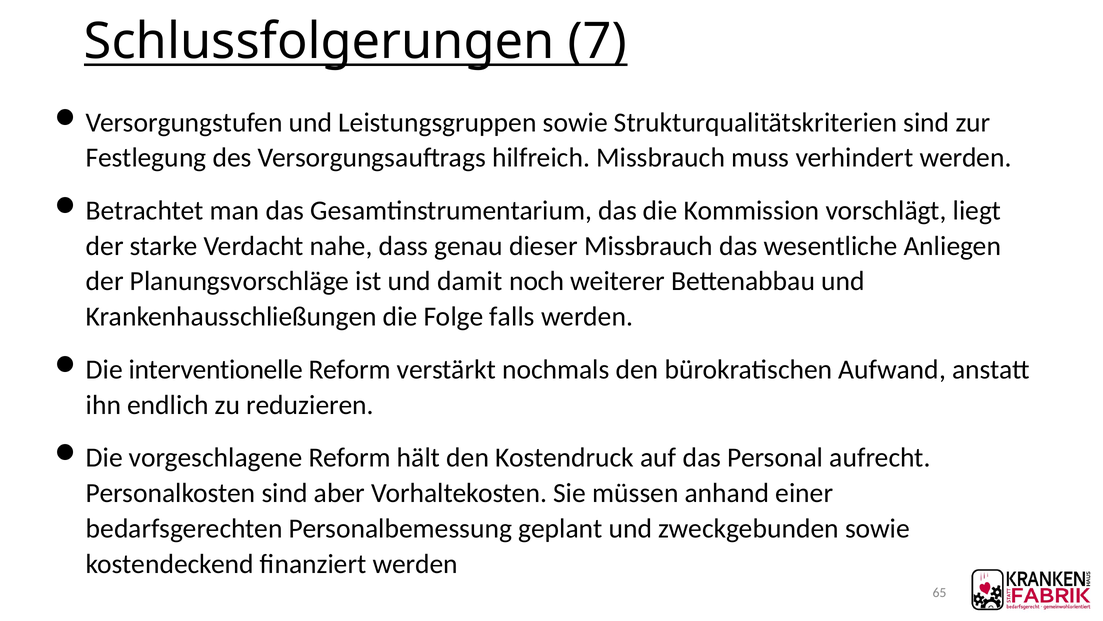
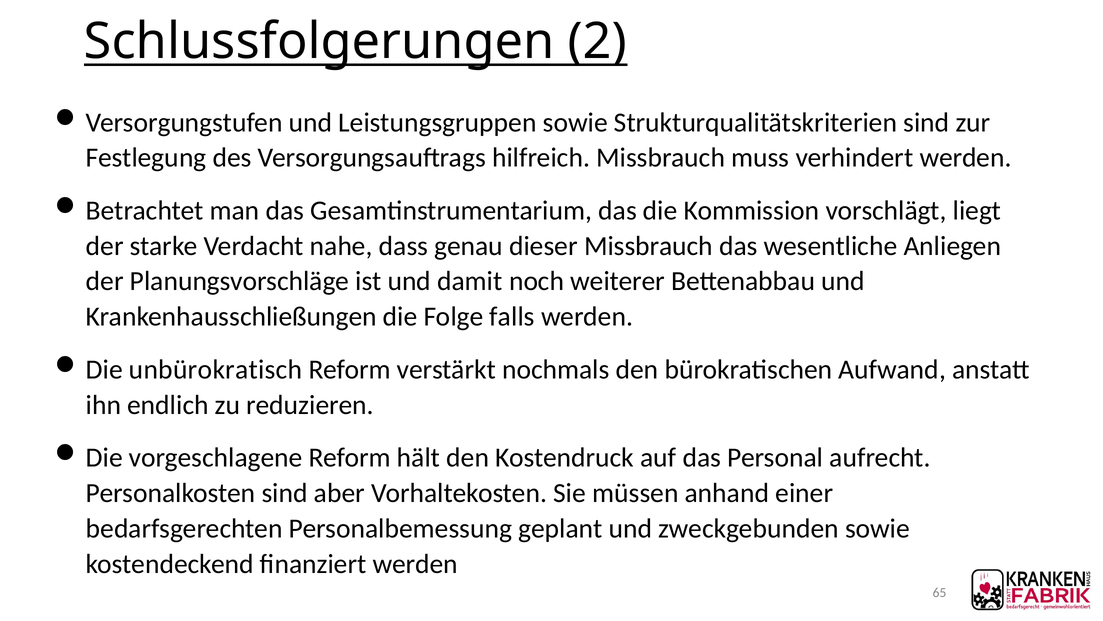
7: 7 -> 2
interventionelle: interventionelle -> unbürokratisch
